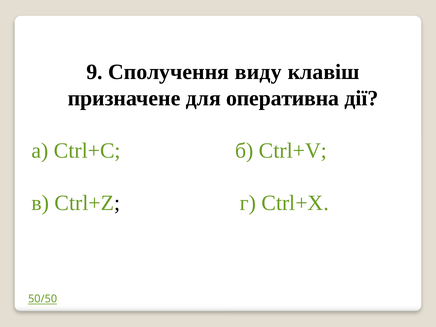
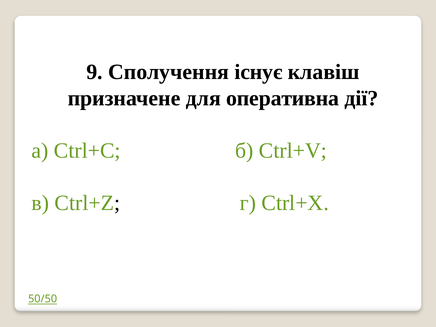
виду: виду -> існує
